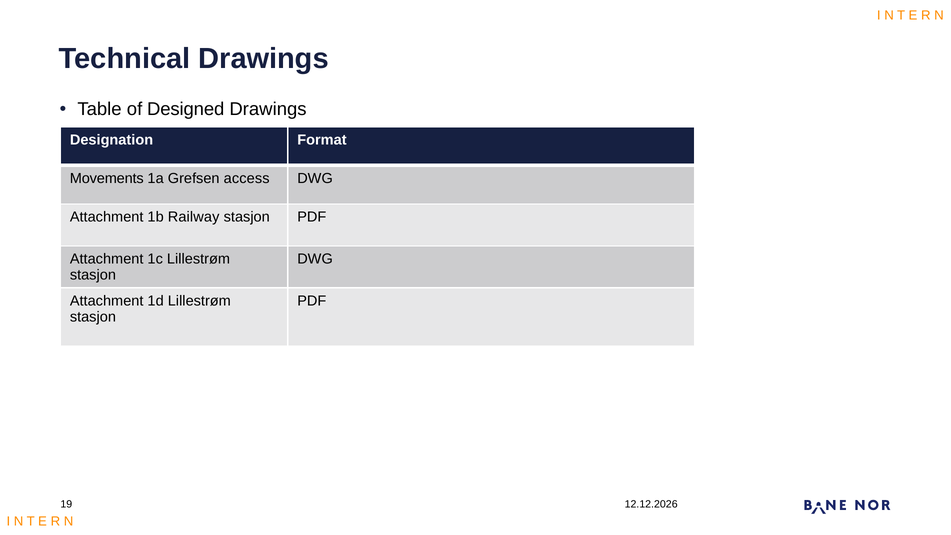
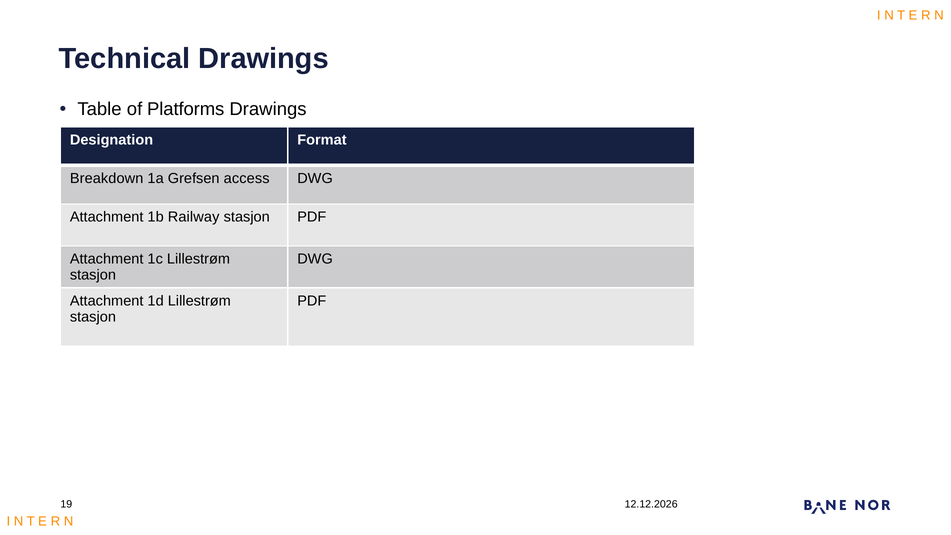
Designed: Designed -> Platforms
Movements: Movements -> Breakdown
